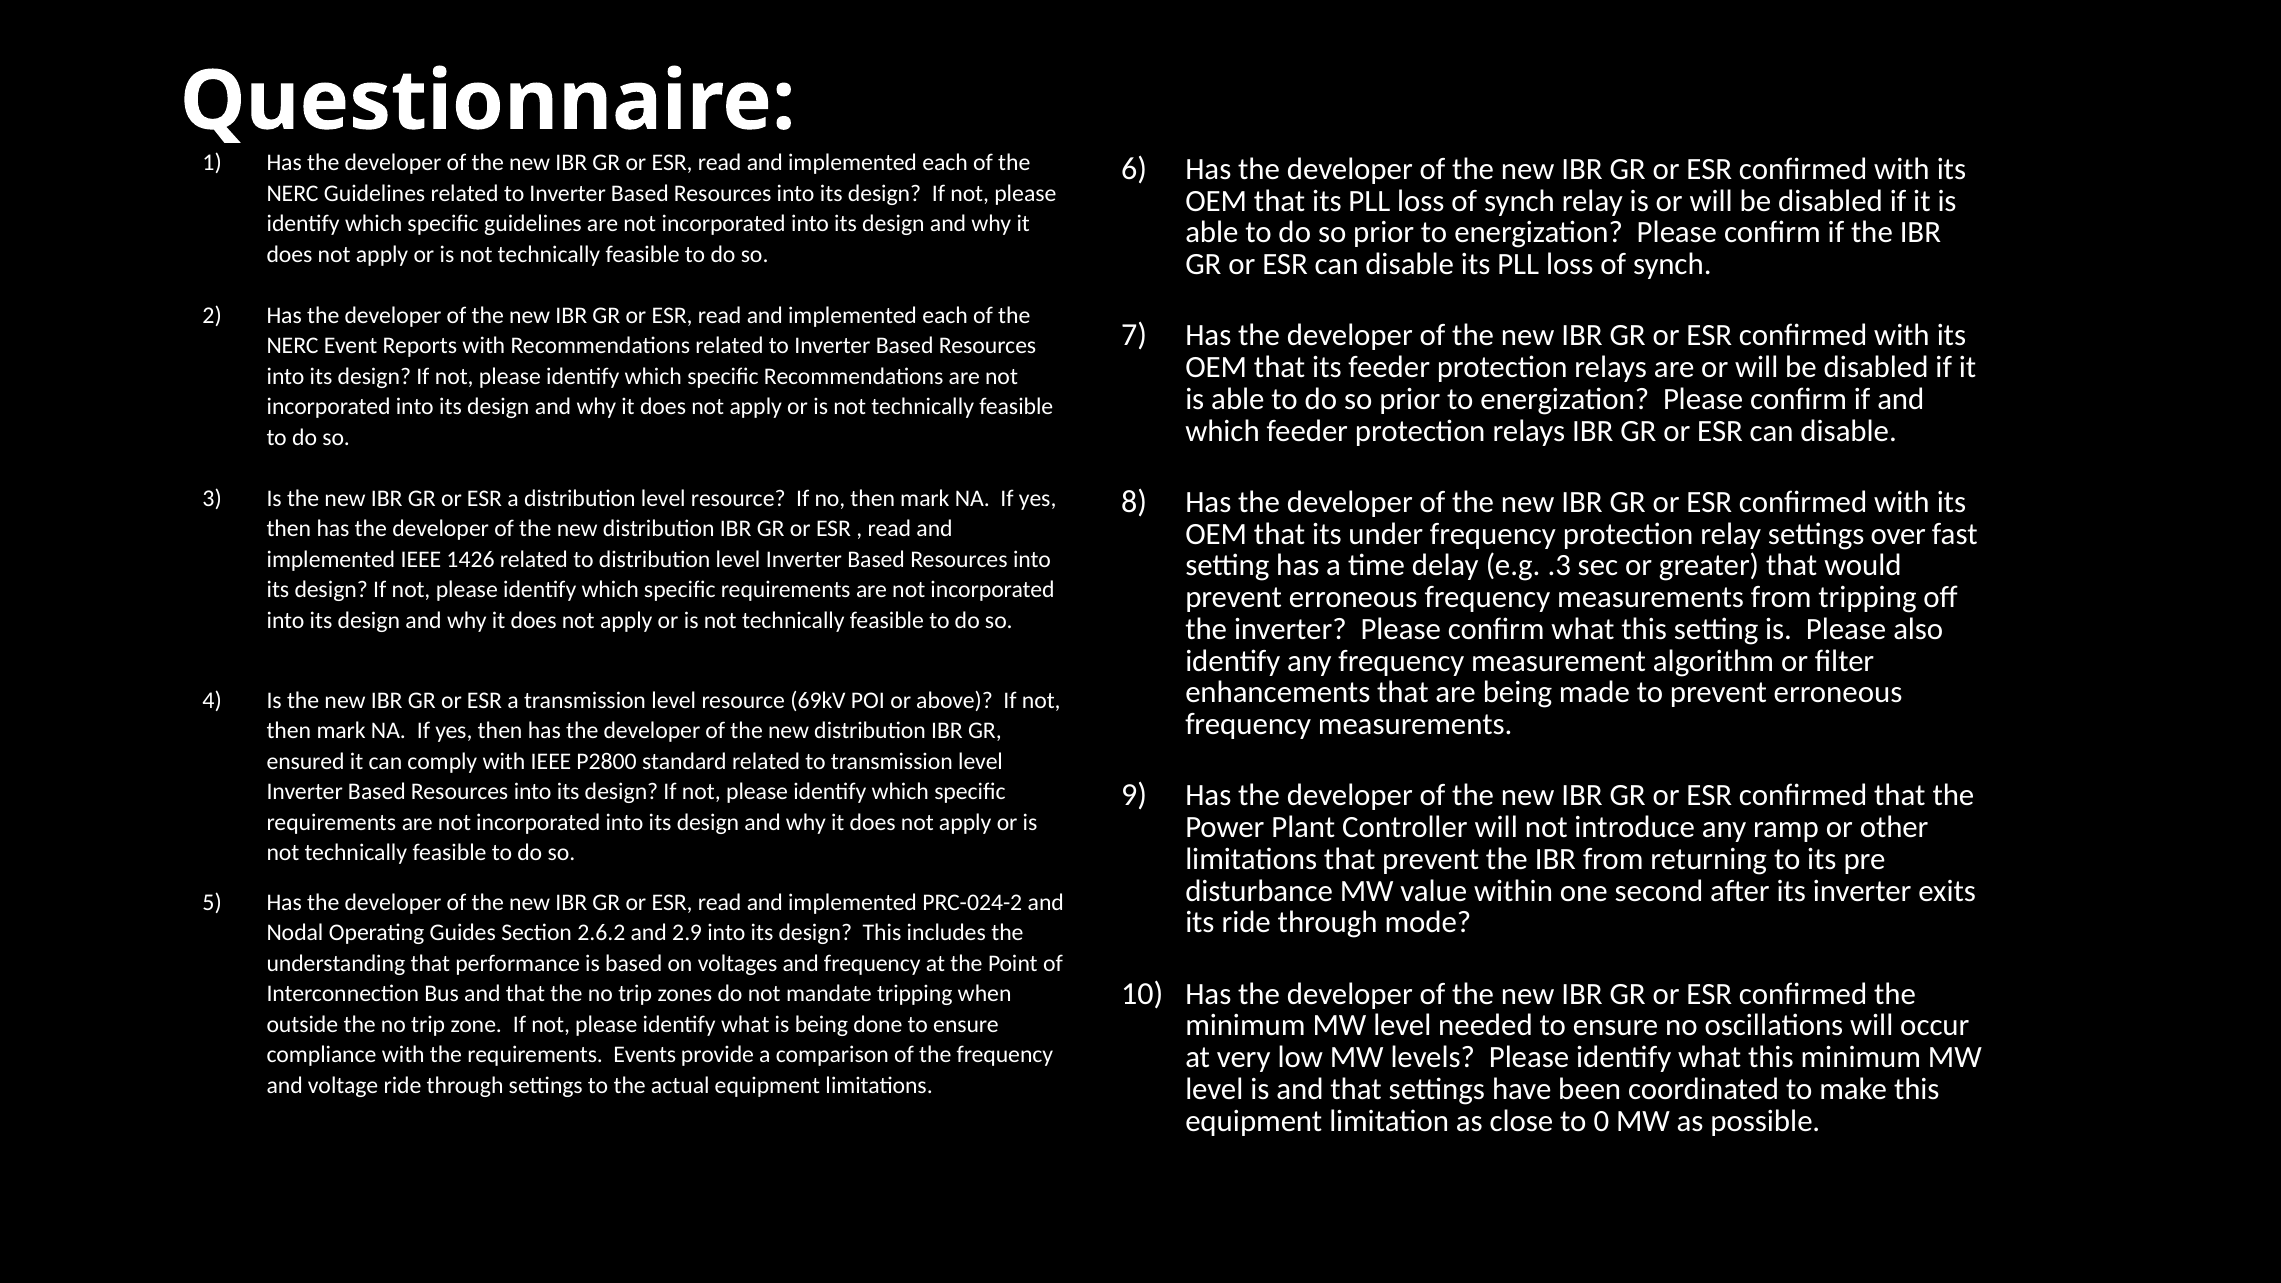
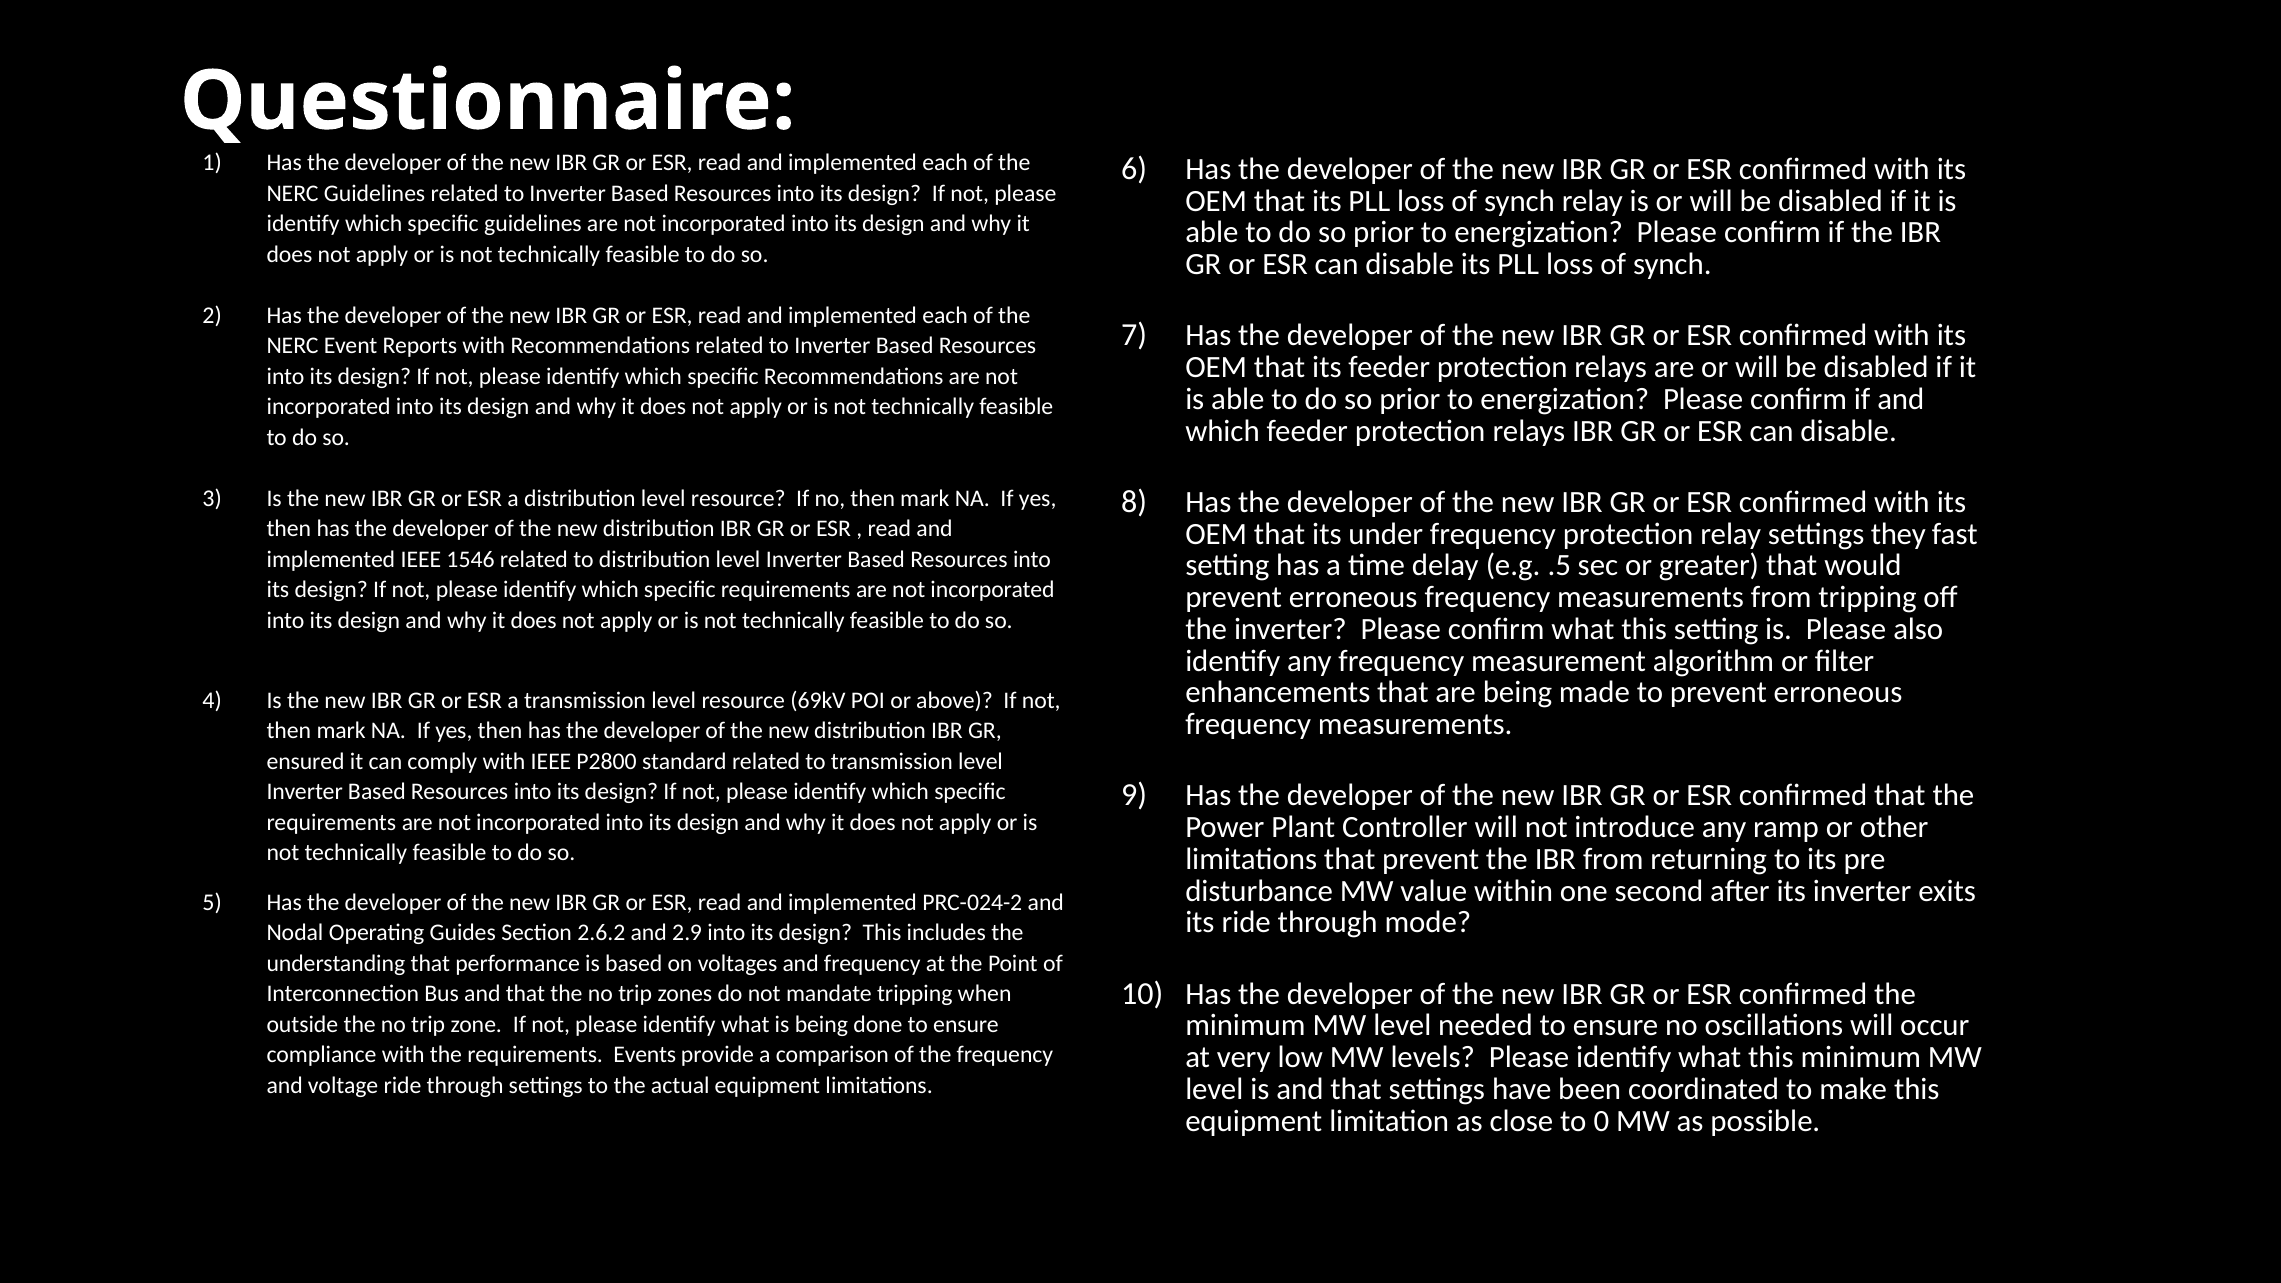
over: over -> they
1426: 1426 -> 1546
.3: .3 -> .5
